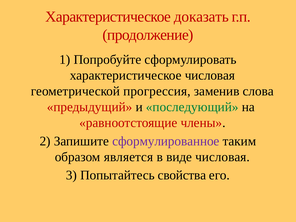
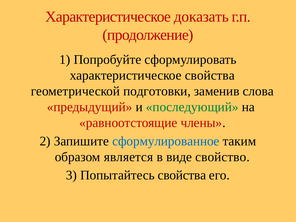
характеристическое числовая: числовая -> свойства
прогрессия: прогрессия -> подготовки
сформулированное colour: purple -> blue
виде числовая: числовая -> свойство
